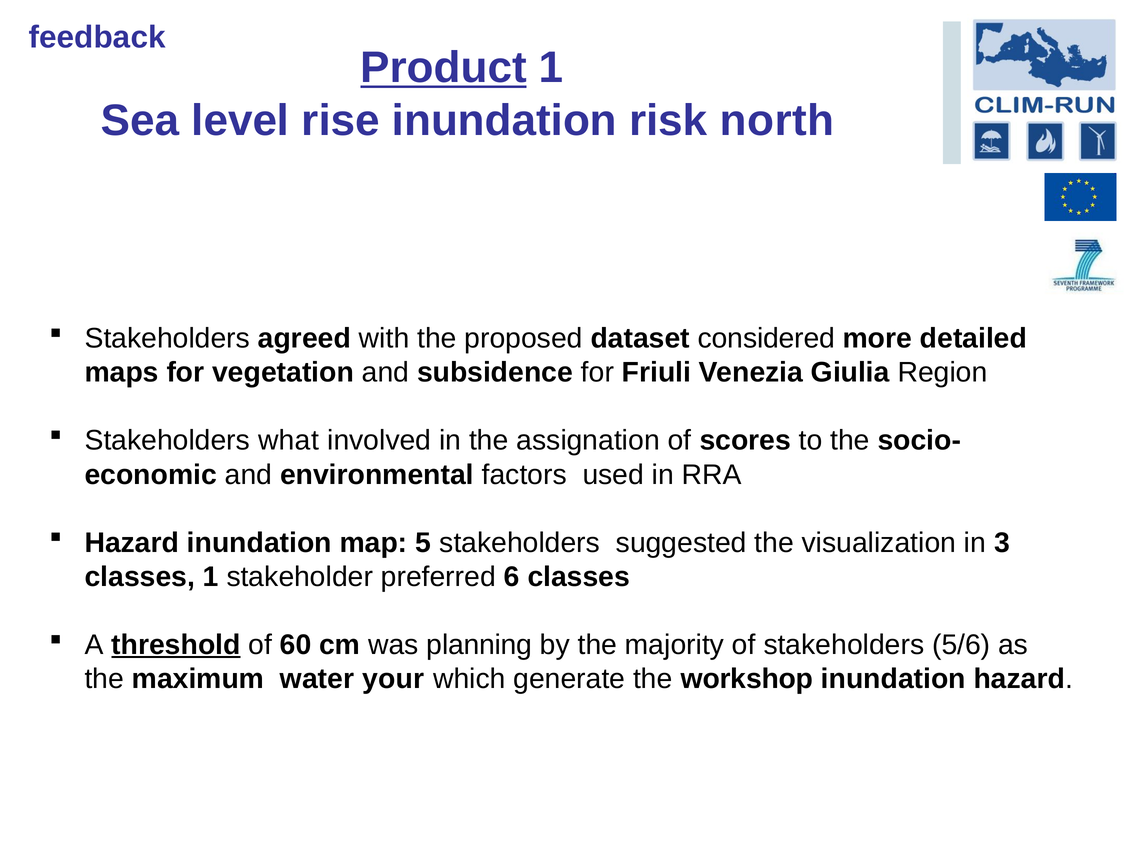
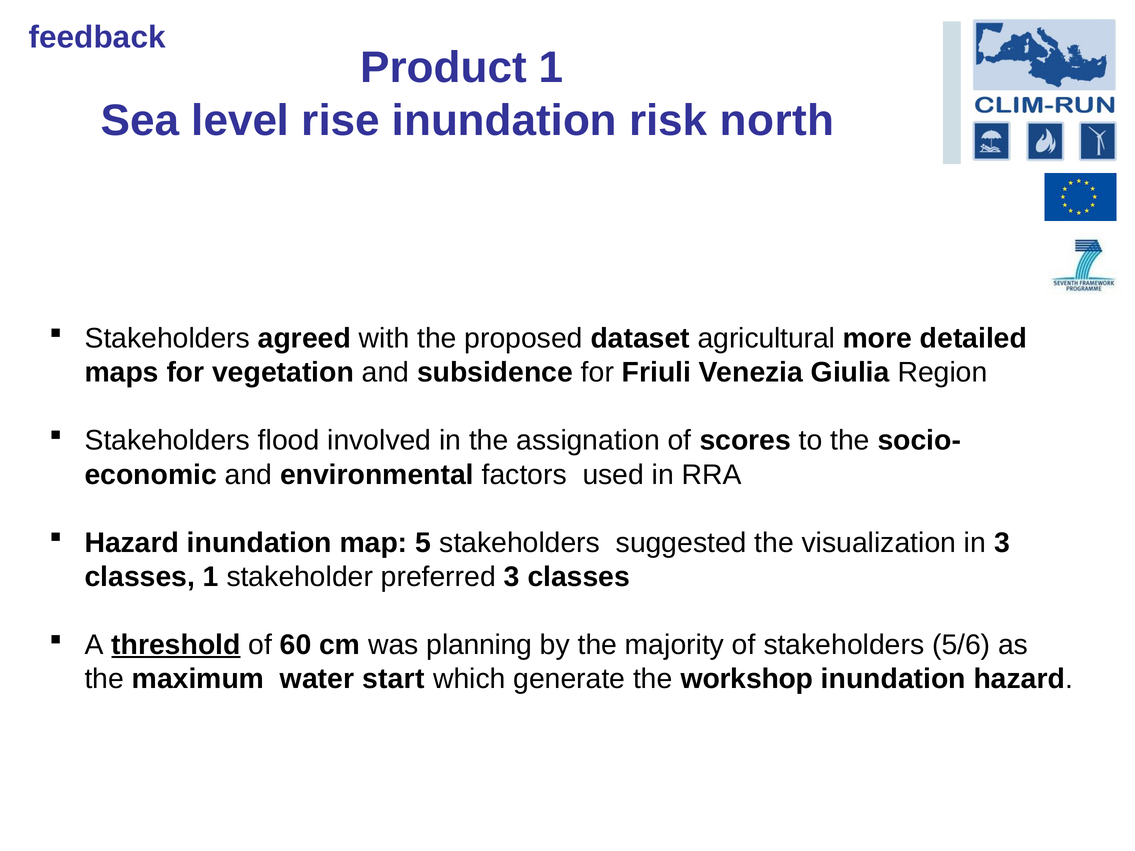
Product underline: present -> none
considered: considered -> agricultural
what: what -> flood
preferred 6: 6 -> 3
your: your -> start
